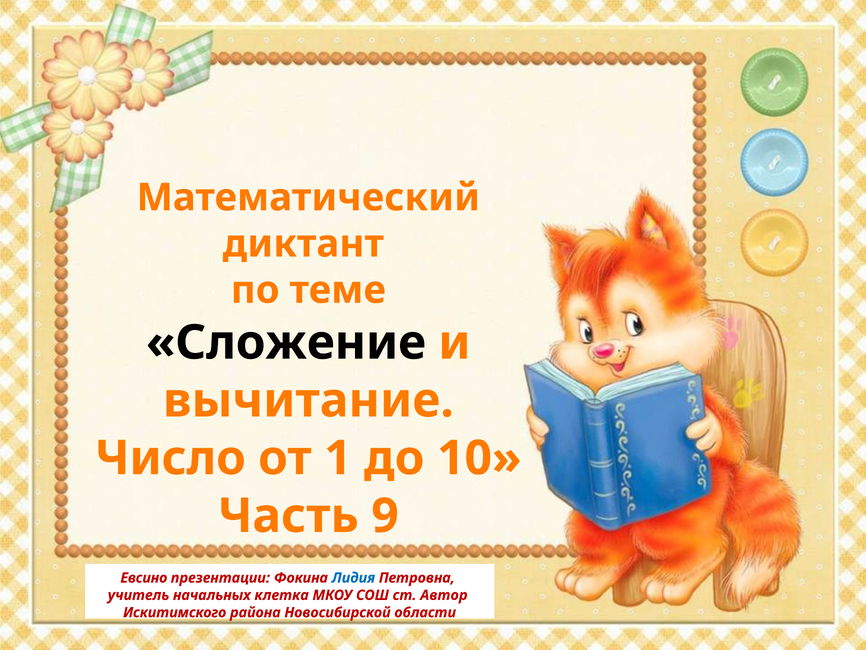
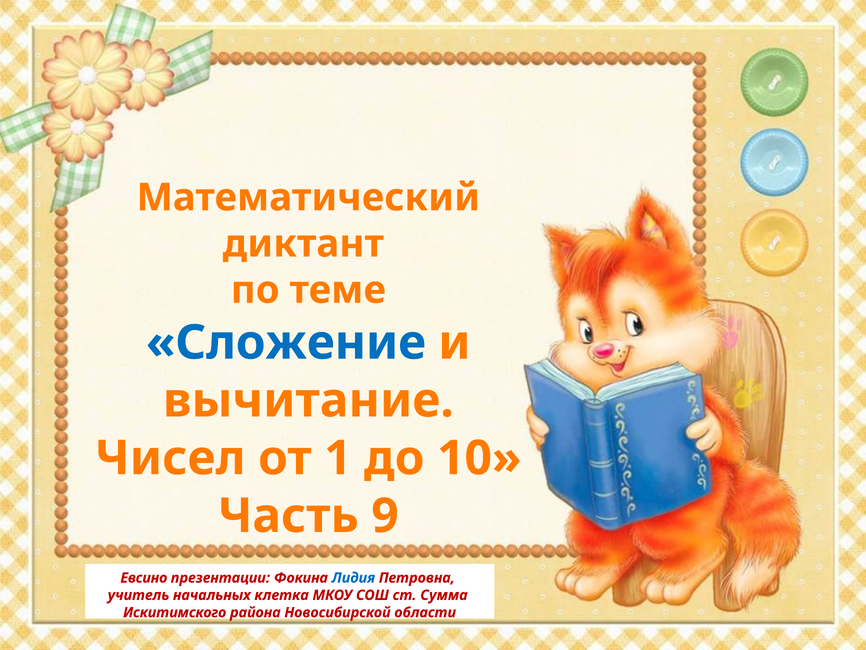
Сложение colour: black -> blue
Число: Число -> Чисел
Автор: Автор -> Сумма
